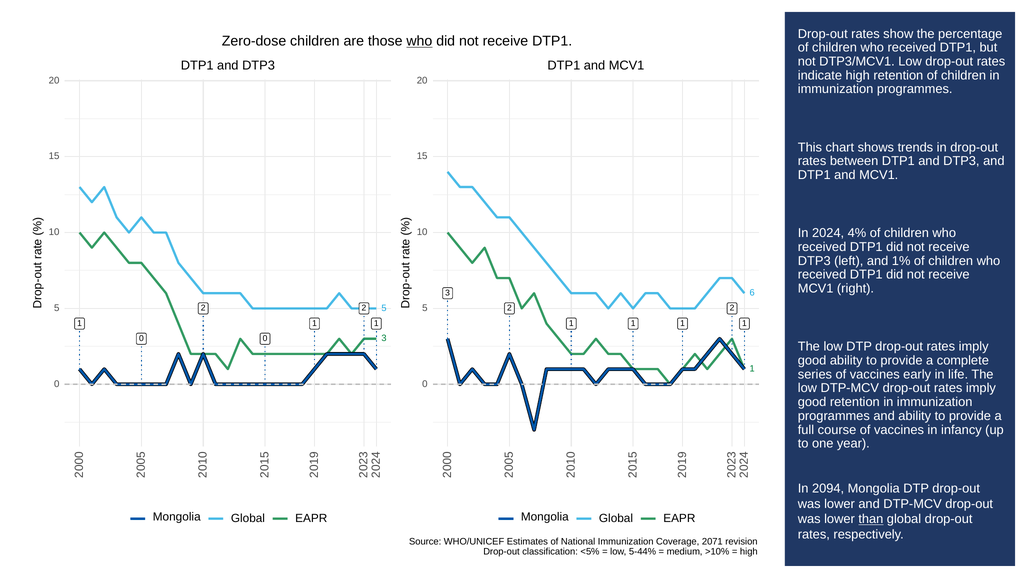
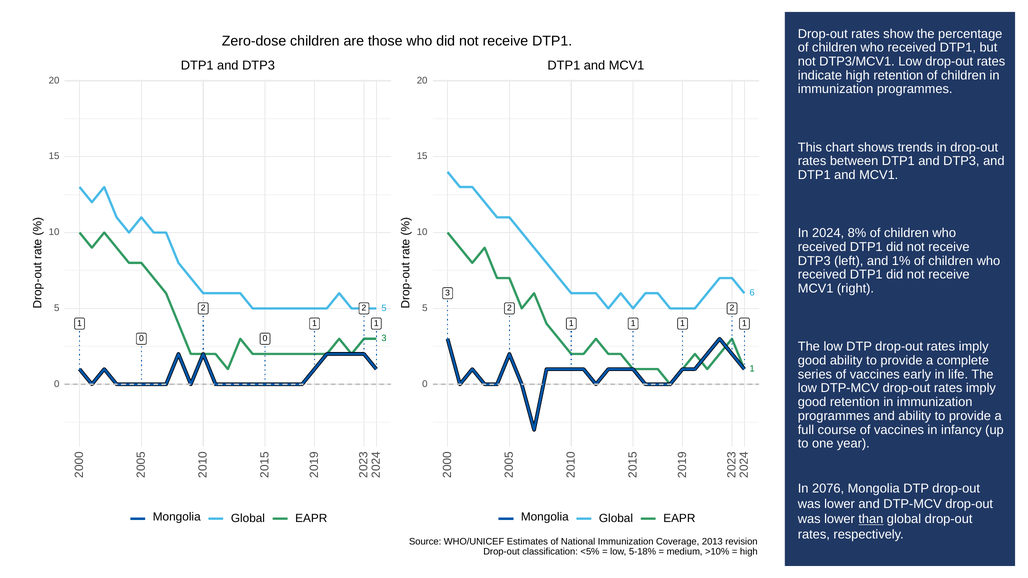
who at (419, 41) underline: present -> none
4%: 4% -> 8%
2094: 2094 -> 2076
2071: 2071 -> 2013
5-44%: 5-44% -> 5-18%
